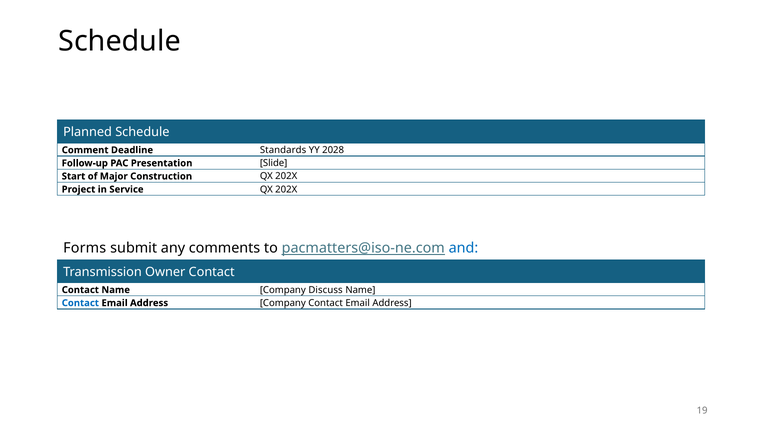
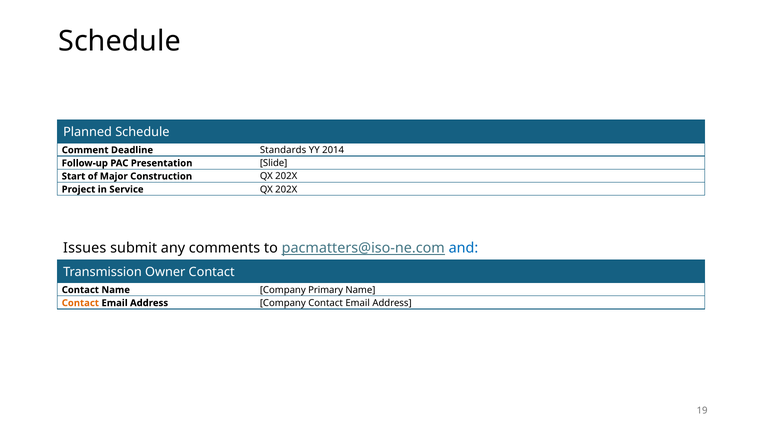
2028: 2028 -> 2014
Forms: Forms -> Issues
Discuss: Discuss -> Primary
Contact at (80, 303) colour: blue -> orange
